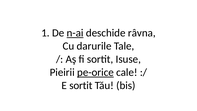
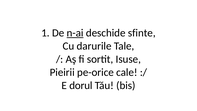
râvna: râvna -> sfinte
pe-orice underline: present -> none
E sortit: sortit -> dorul
